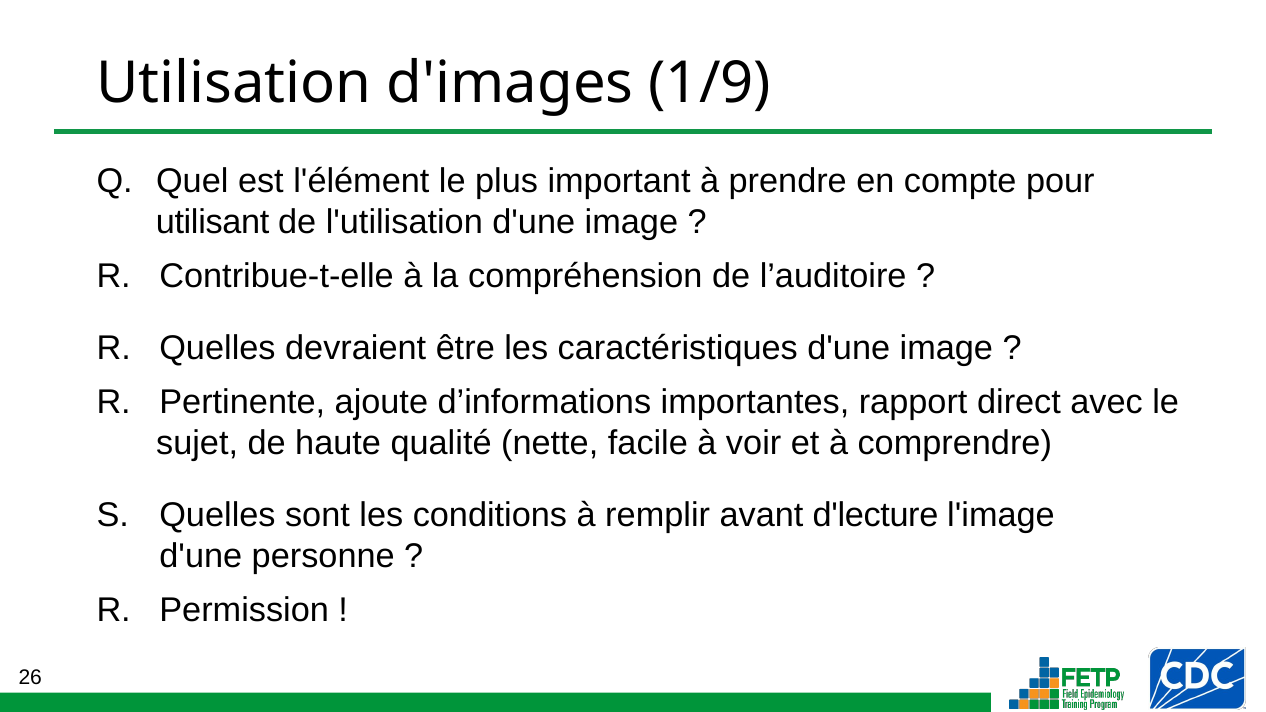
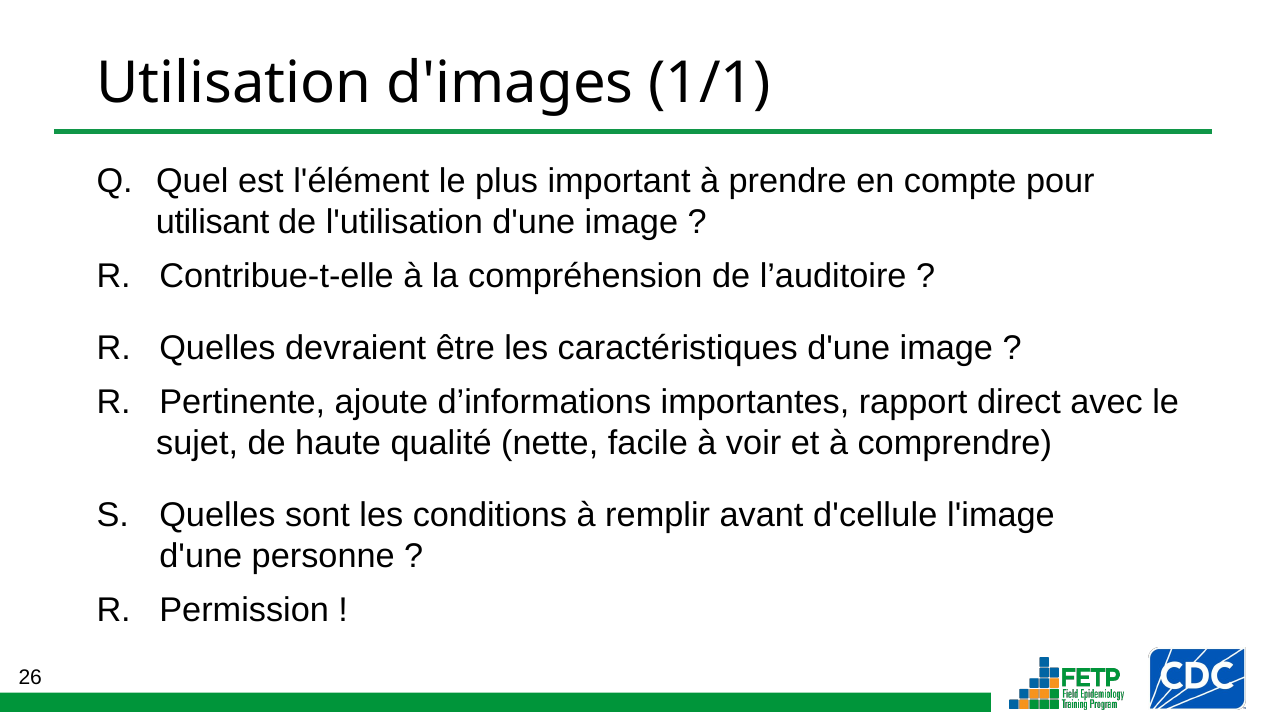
1/9: 1/9 -> 1/1
d'lecture: d'lecture -> d'cellule
